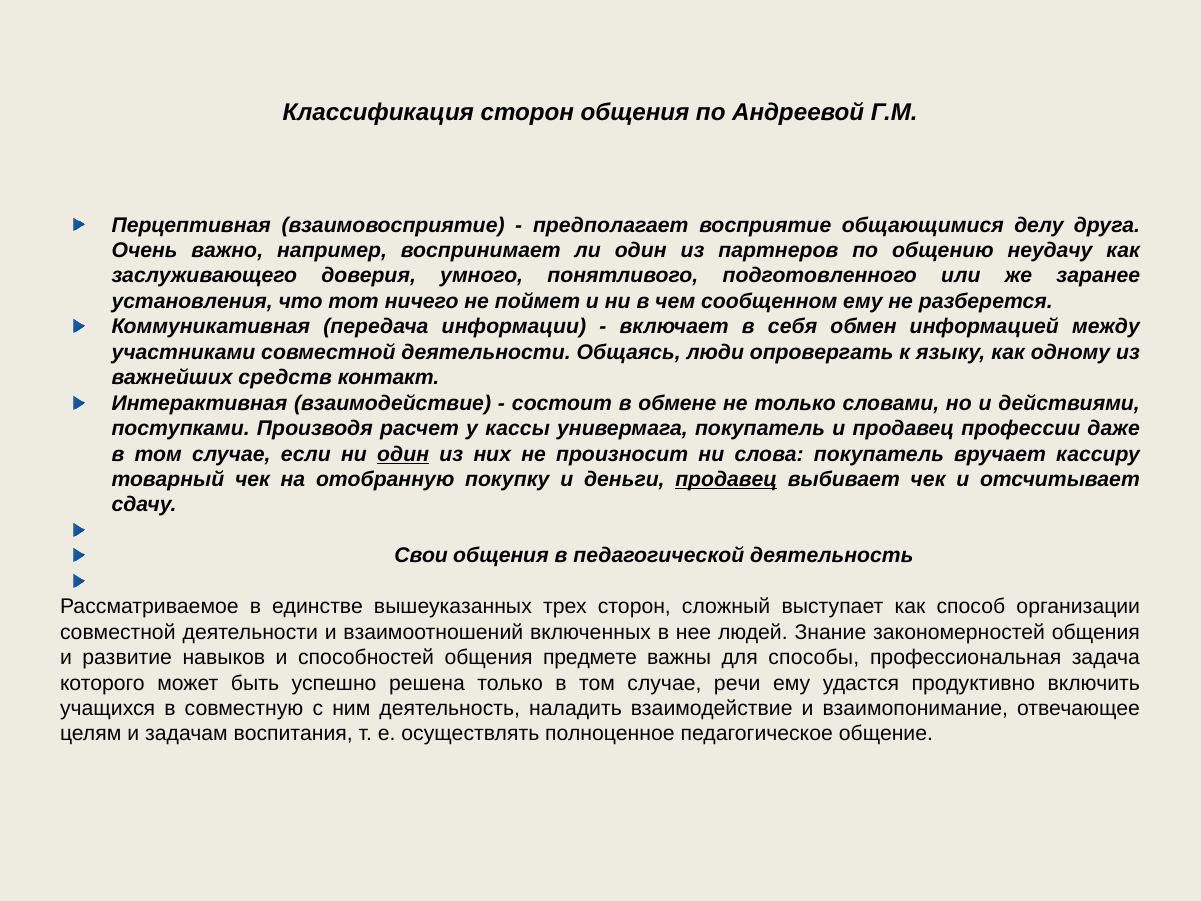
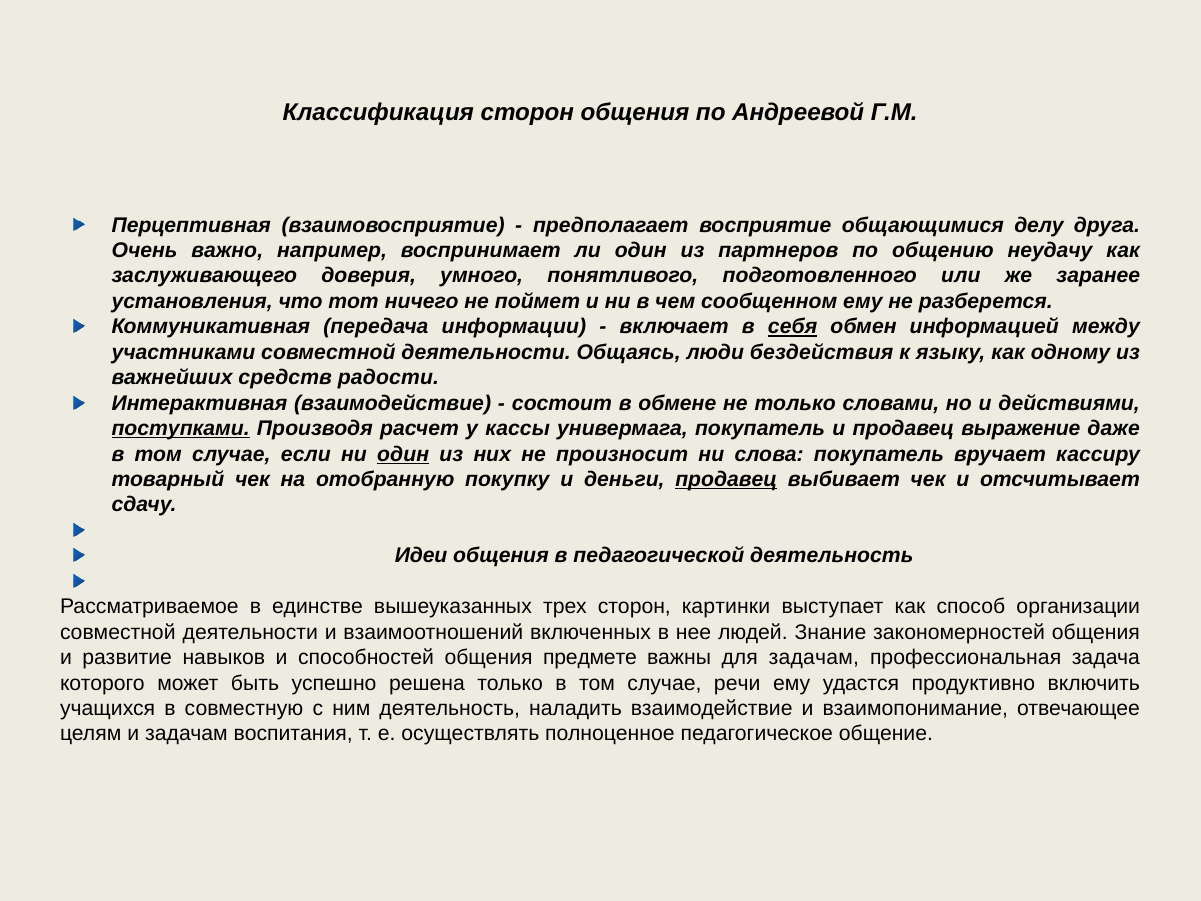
себя underline: none -> present
опровергать: опровергать -> бездействия
контакт: контакт -> радости
поступками underline: none -> present
профессии: профессии -> выражение
Свои: Свои -> Идеи
сложный: сложный -> картинки
для способы: способы -> задачам
